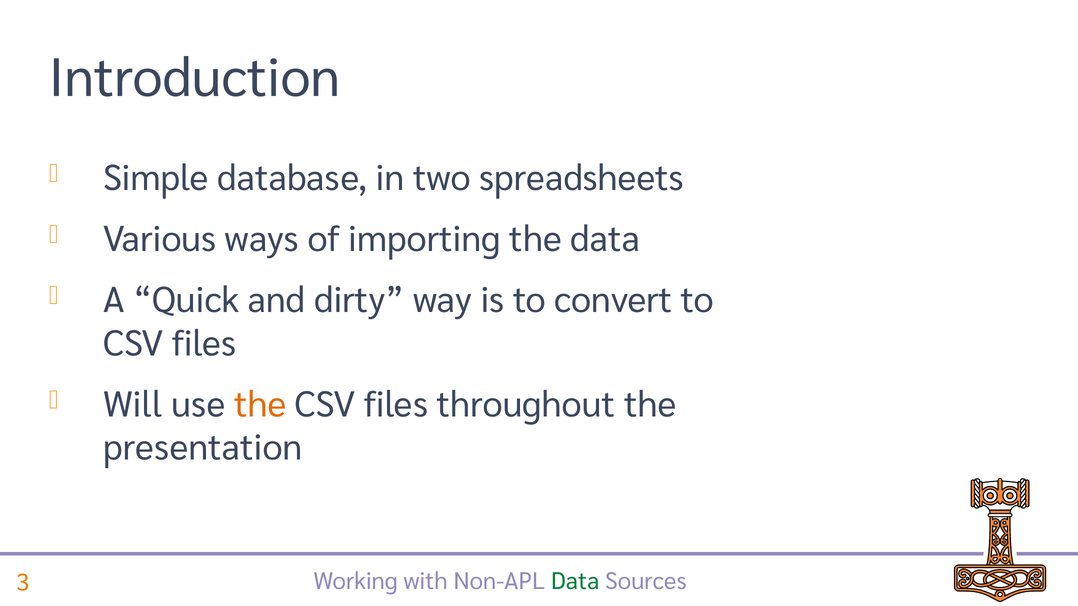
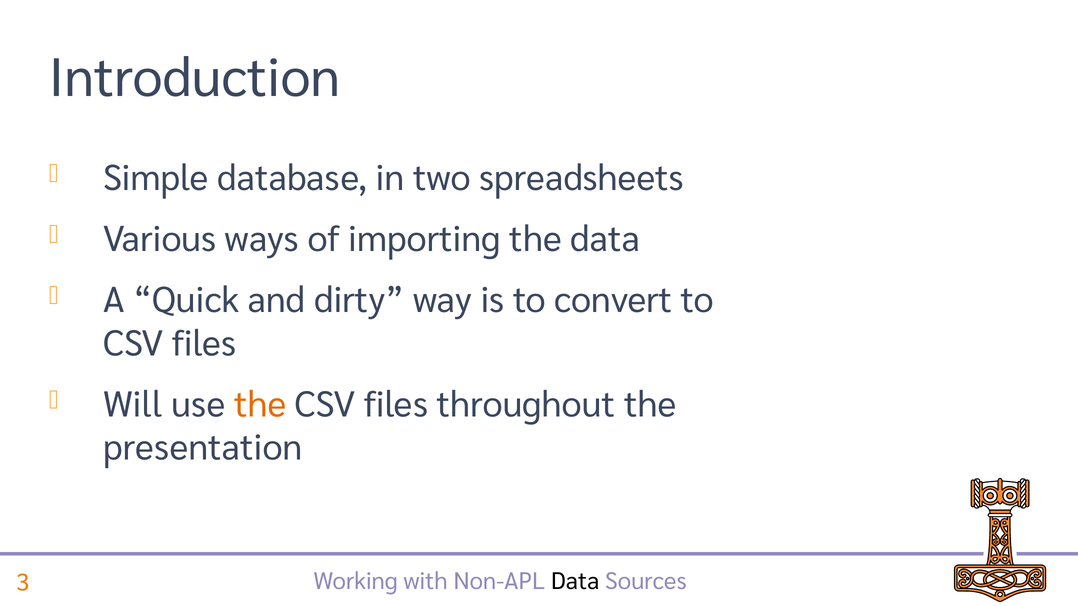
Data at (575, 582) colour: green -> black
